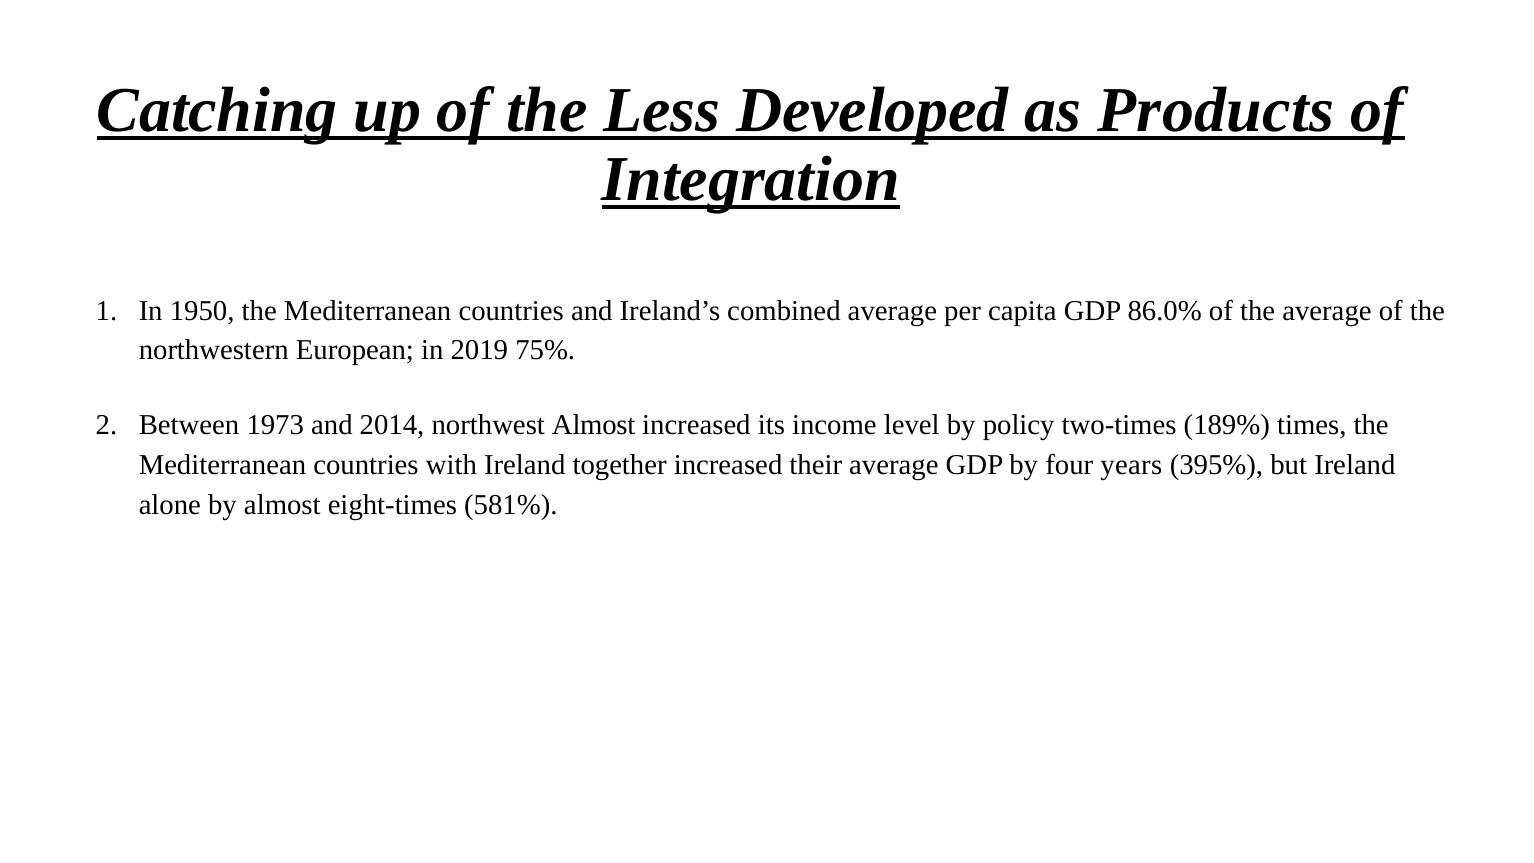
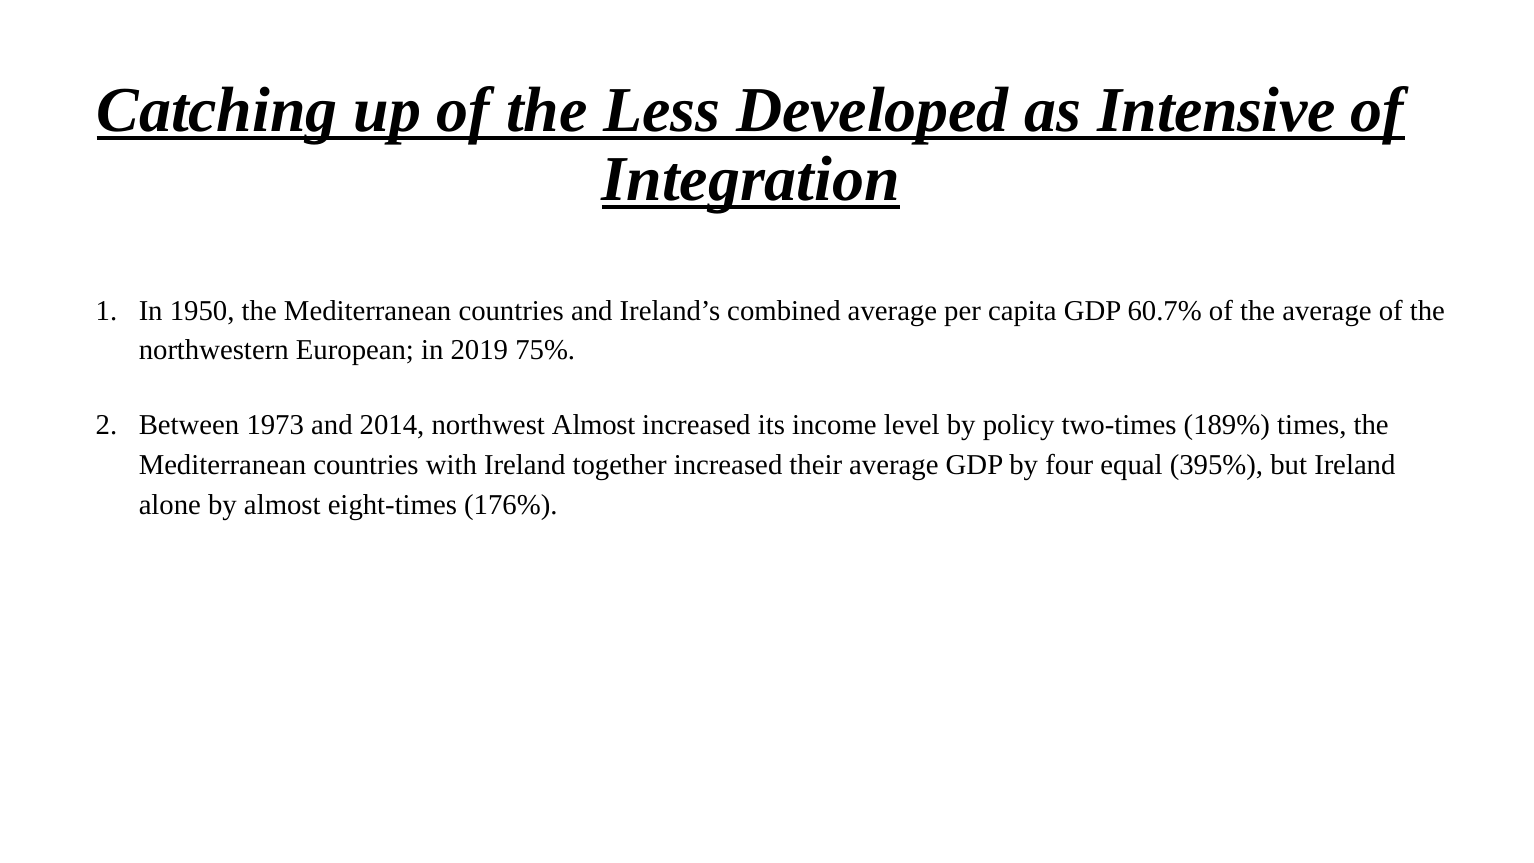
Products: Products -> Intensive
86.0%: 86.0% -> 60.7%
years: years -> equal
581%: 581% -> 176%
